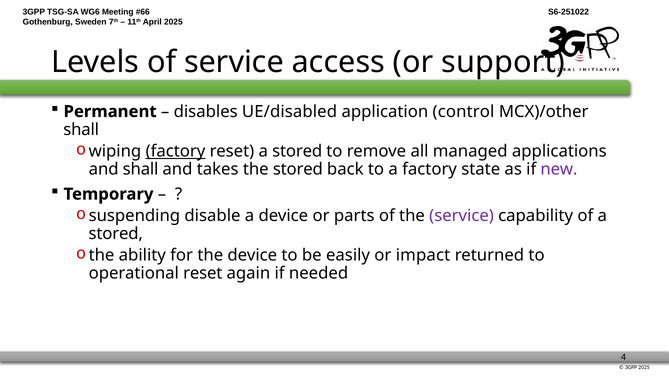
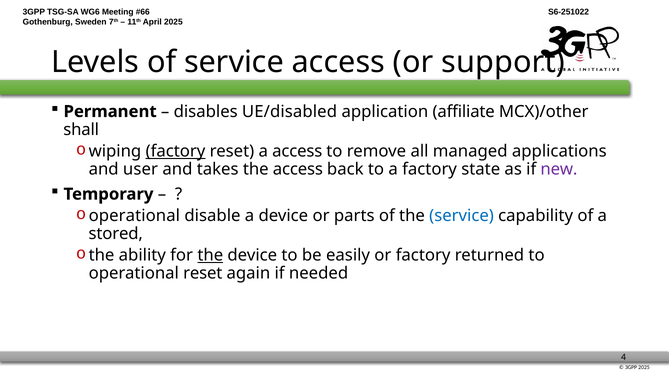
control: control -> affiliate
reset a stored: stored -> access
and shall: shall -> user
the stored: stored -> access
suspending at (134, 216): suspending -> operational
service at (462, 216) colour: purple -> blue
the at (210, 255) underline: none -> present
or impact: impact -> factory
